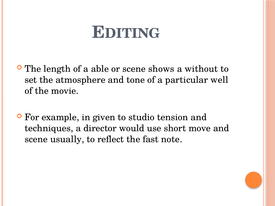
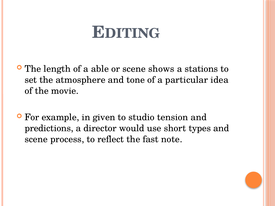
without: without -> stations
well: well -> idea
techniques: techniques -> predictions
move: move -> types
usually: usually -> process
